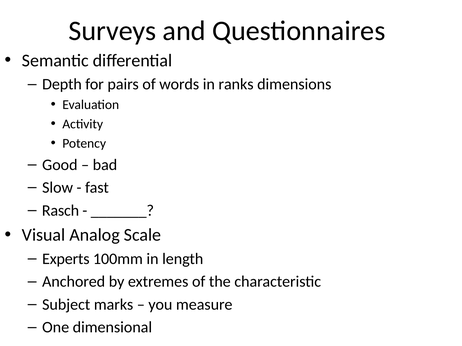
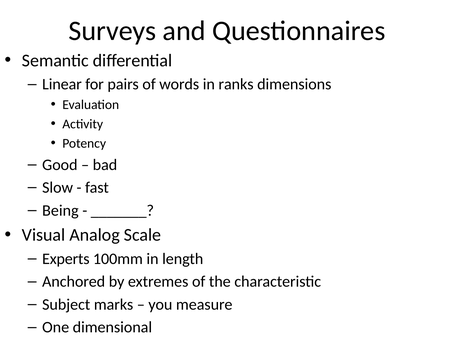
Depth: Depth -> Linear
Rasch: Rasch -> Being
